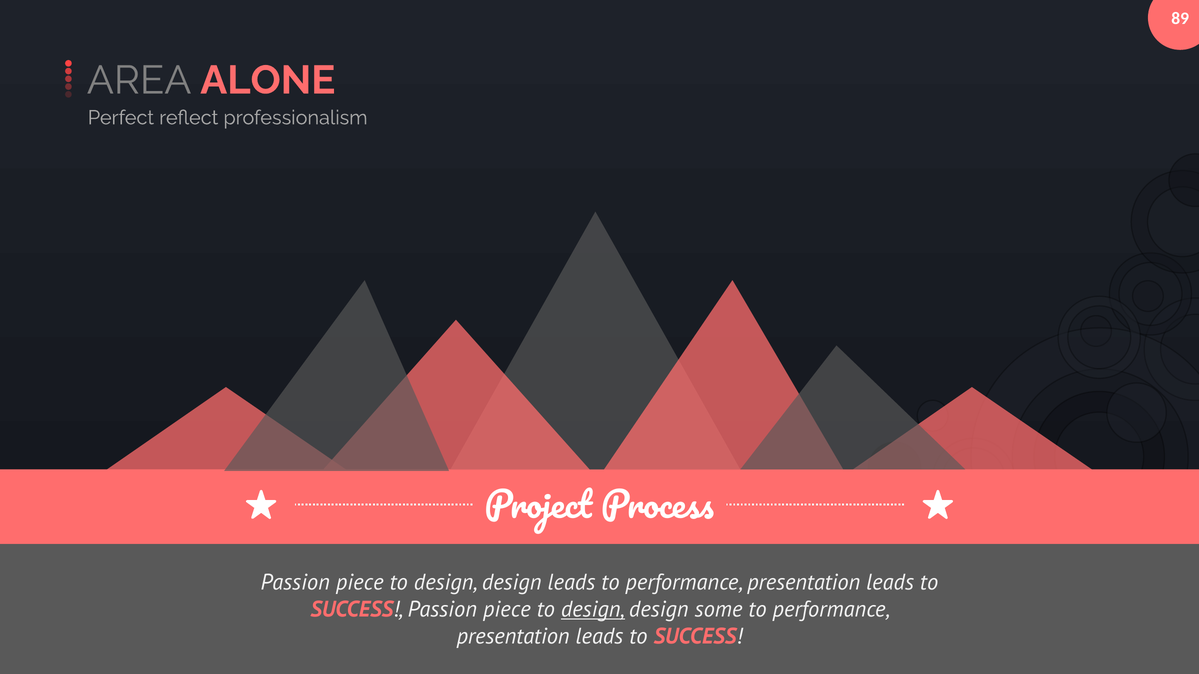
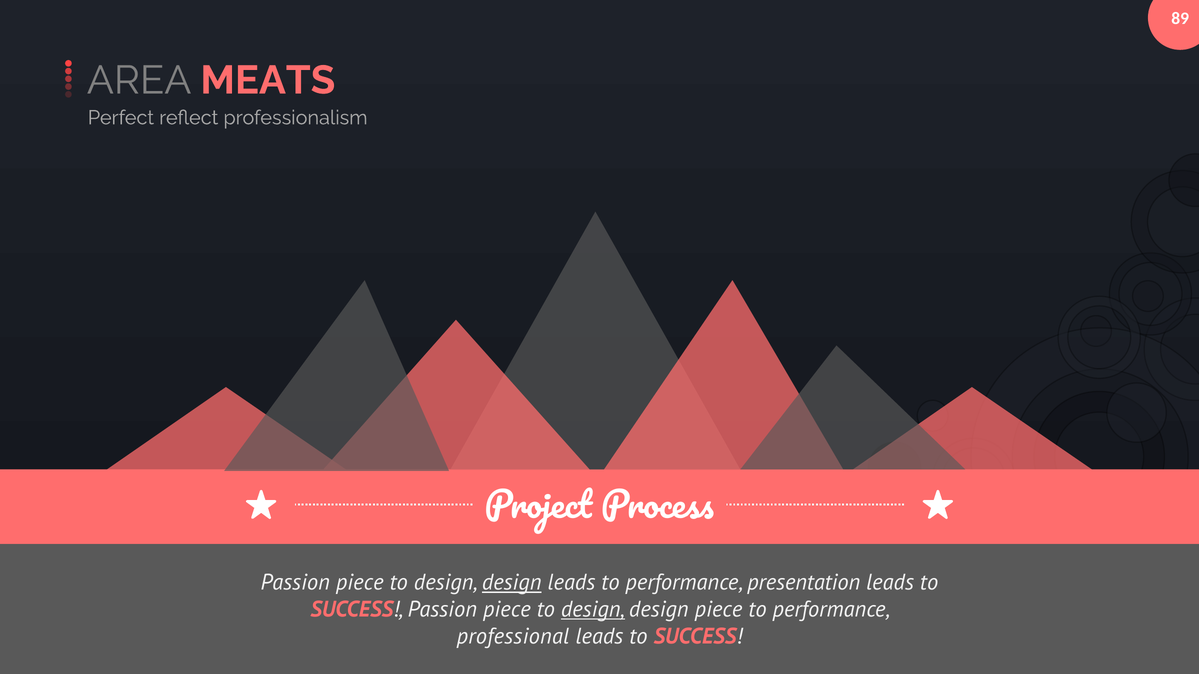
ALONE: ALONE -> MEATS
design at (512, 583) underline: none -> present
design some: some -> piece
presentation at (513, 637): presentation -> professional
